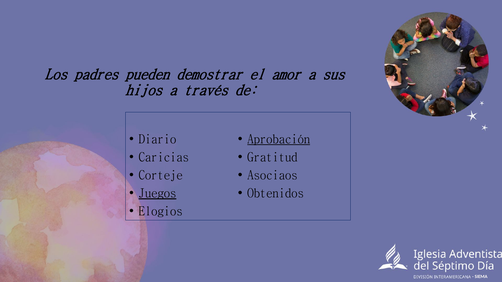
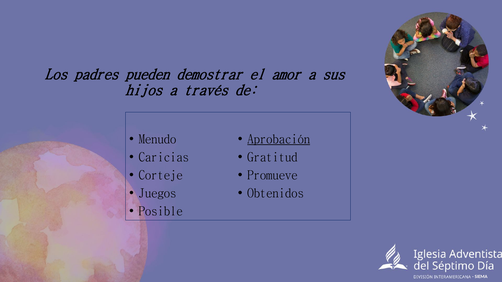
Diario: Diario -> Menudo
Asociaos: Asociaos -> Promueve
Juegos underline: present -> none
Elogios: Elogios -> Posible
